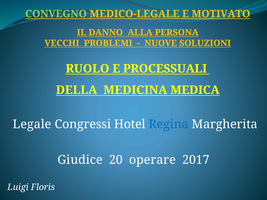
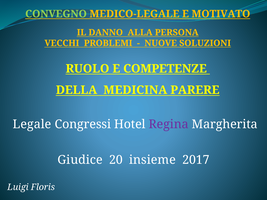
PROCESSUALI: PROCESSUALI -> COMPETENZE
MEDICA: MEDICA -> PARERE
Regina colour: blue -> purple
operare: operare -> insieme
